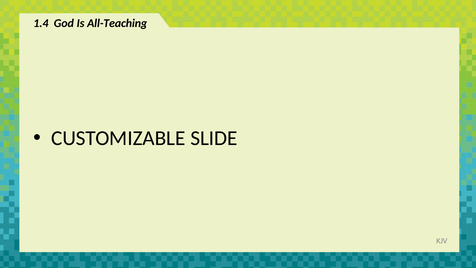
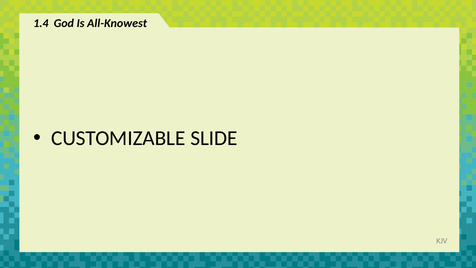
All-Teaching: All-Teaching -> All-Knowest
